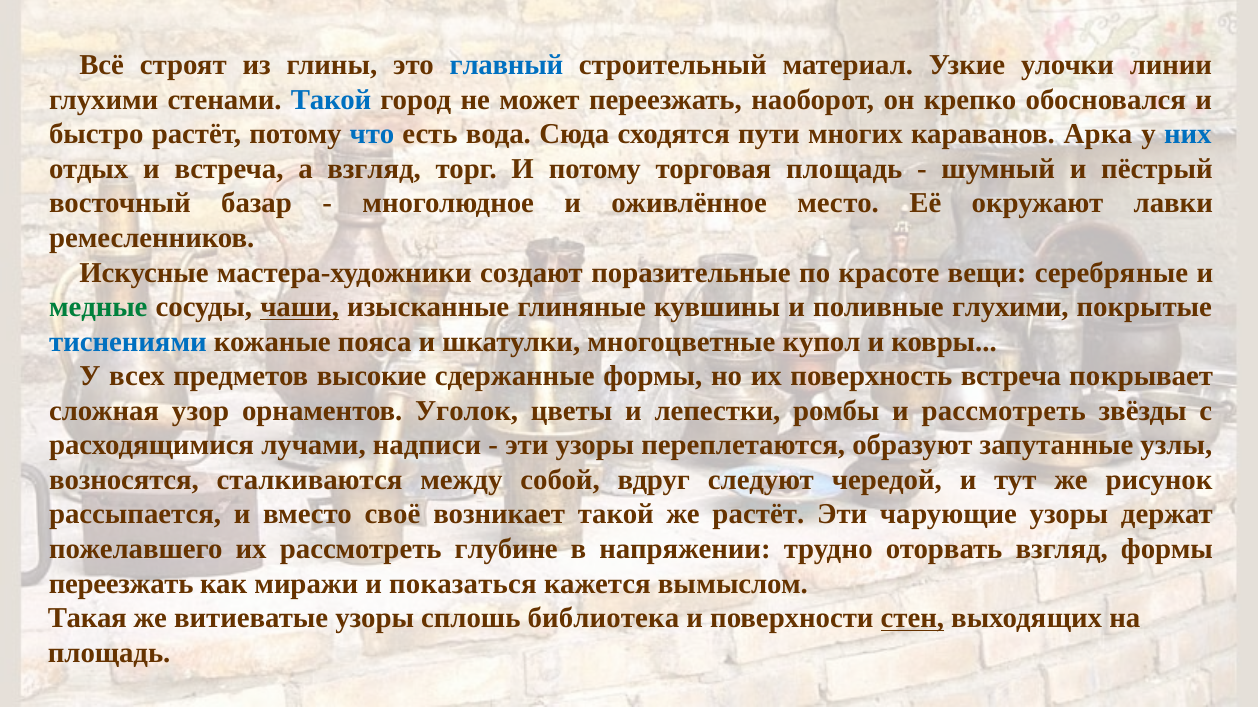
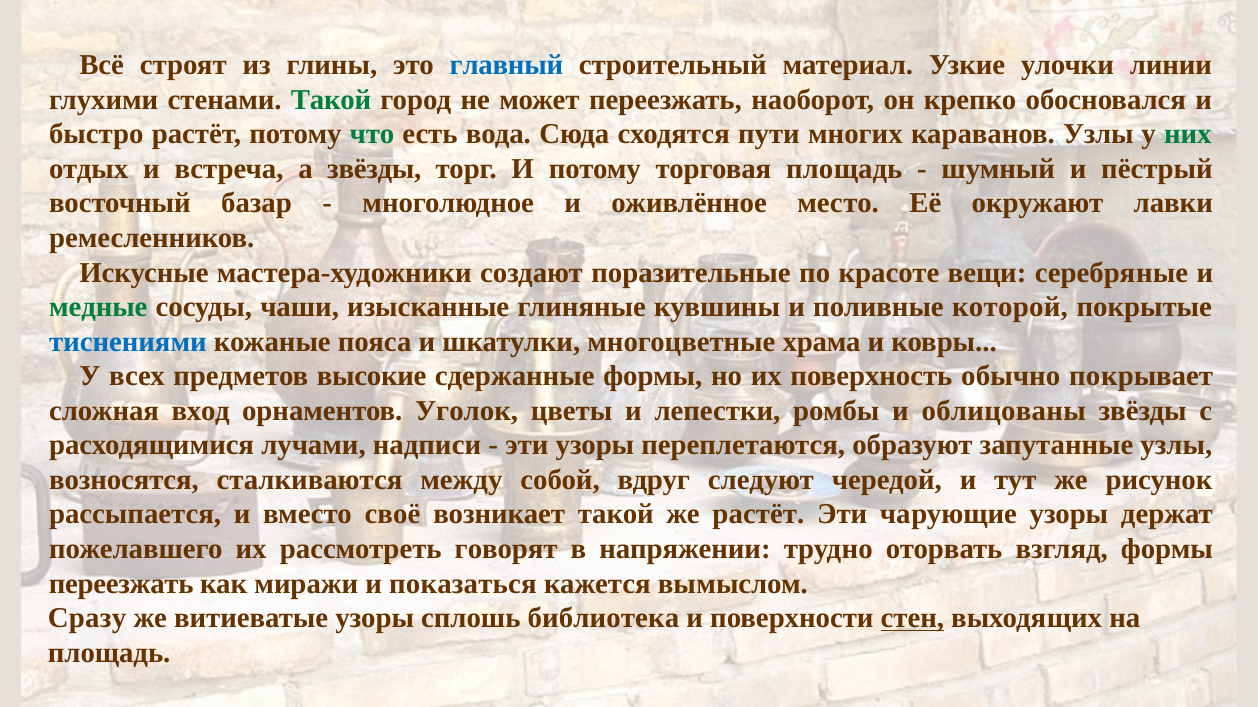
Такой at (331, 100) colour: blue -> green
что colour: blue -> green
караванов Арка: Арка -> Узлы
них colour: blue -> green
а взгляд: взгляд -> звёзды
чаши underline: present -> none
поливные глухими: глухими -> которой
купол: купол -> храма
поверхность встреча: встреча -> обычно
узор: узор -> вход
и рассмотреть: рассмотреть -> облицованы
глубине: глубине -> говорят
Такая: Такая -> Сразу
